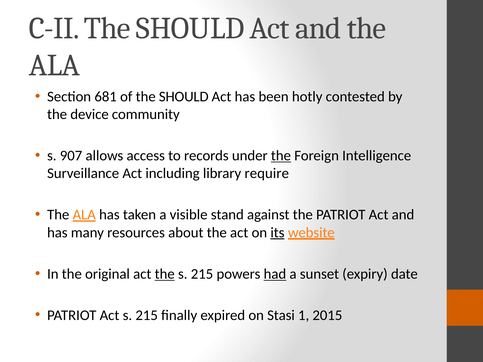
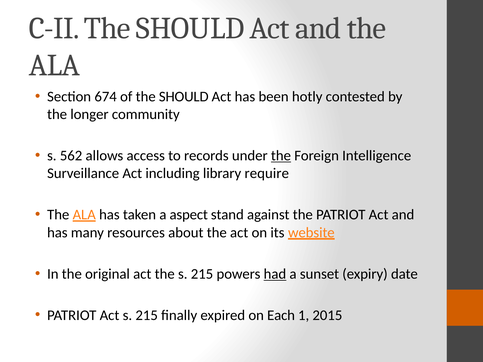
681: 681 -> 674
device: device -> longer
907: 907 -> 562
visible: visible -> aspect
its underline: present -> none
the at (165, 274) underline: present -> none
Stasi: Stasi -> Each
